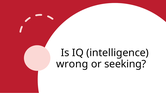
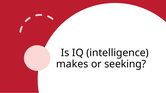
wrong: wrong -> makes
